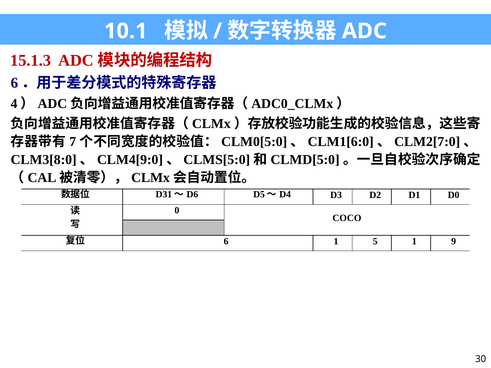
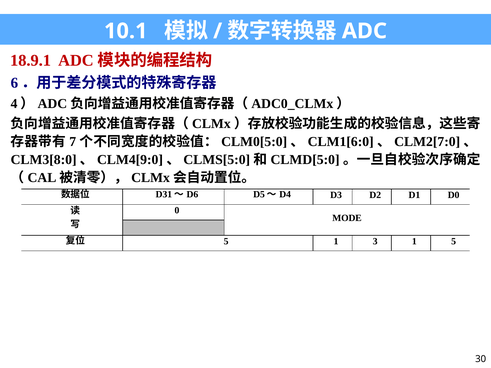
15.1.3: 15.1.3 -> 18.9.1
COCO: COCO -> MODE
6 at (226, 241): 6 -> 5
5: 5 -> 3
1 9: 9 -> 5
